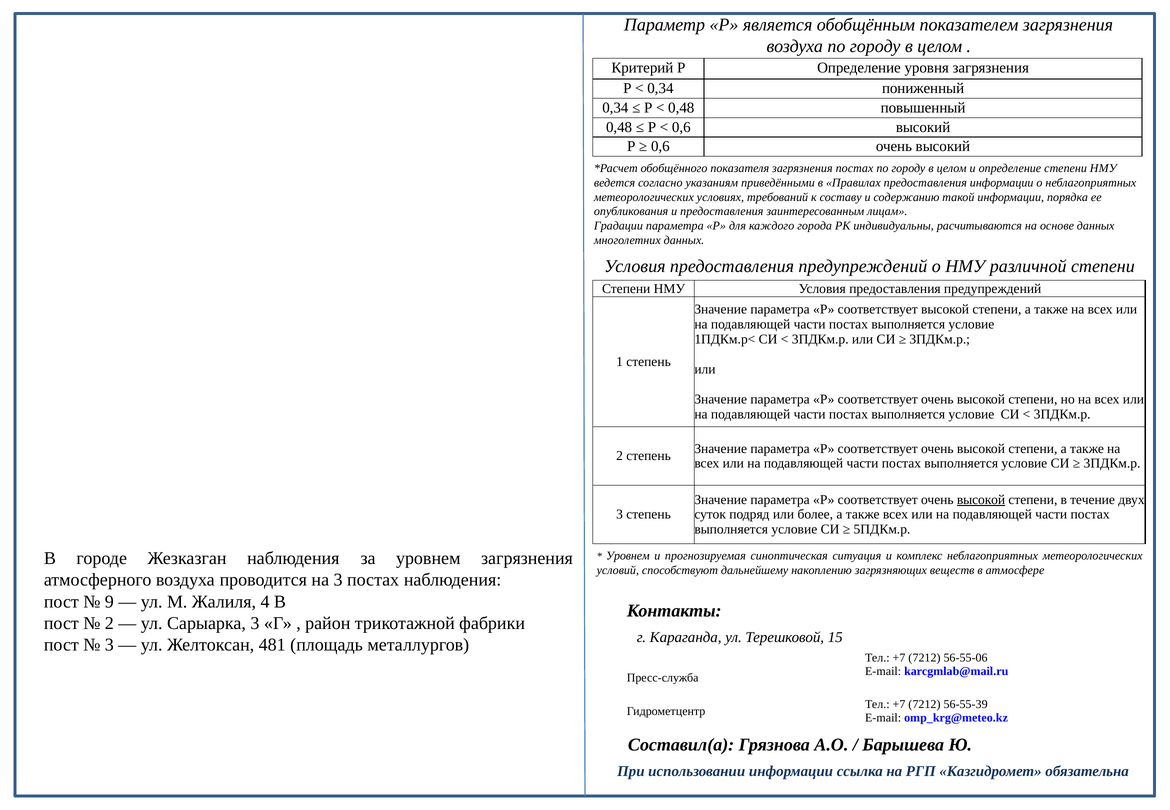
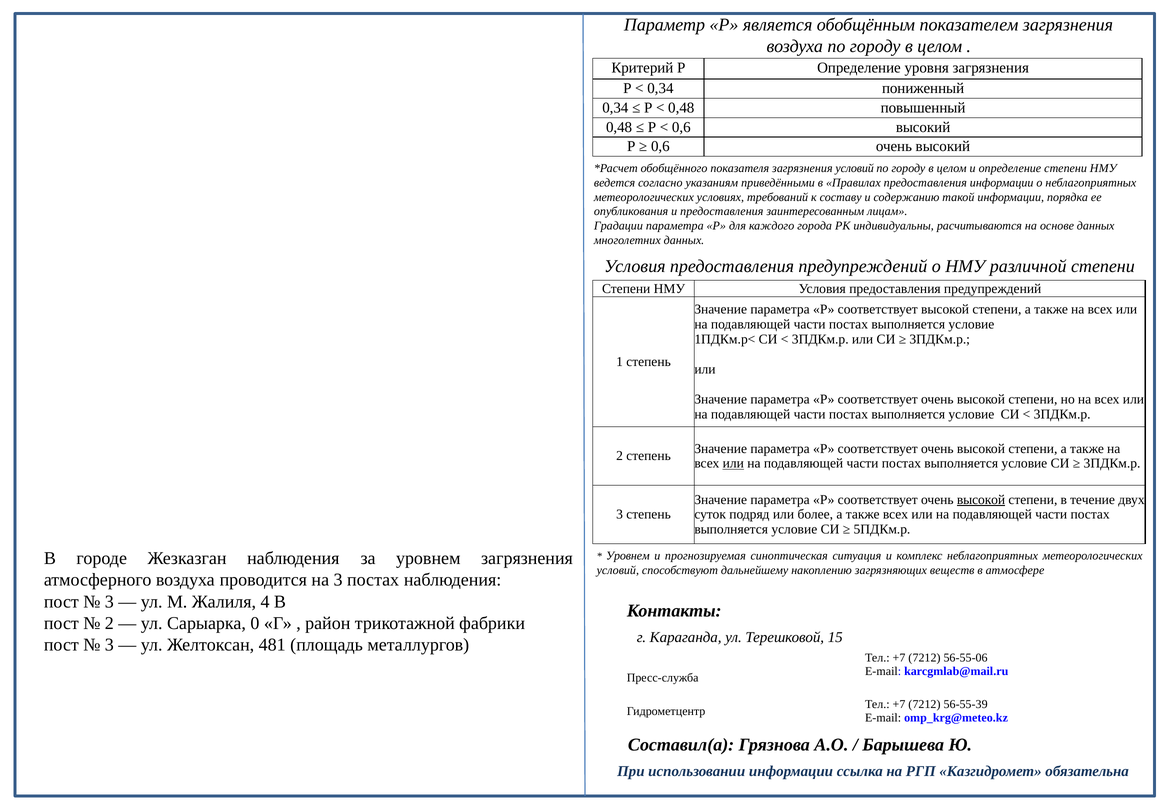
загрязнения постах: постах -> условий
или at (733, 464) underline: none -> present
9 at (109, 602): 9 -> 3
Сарыарка 3: 3 -> 0
